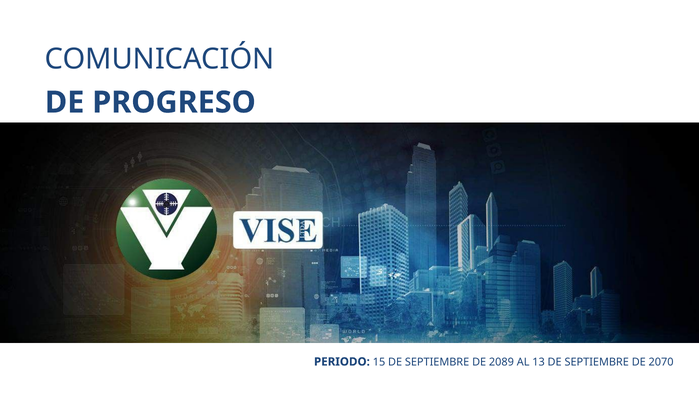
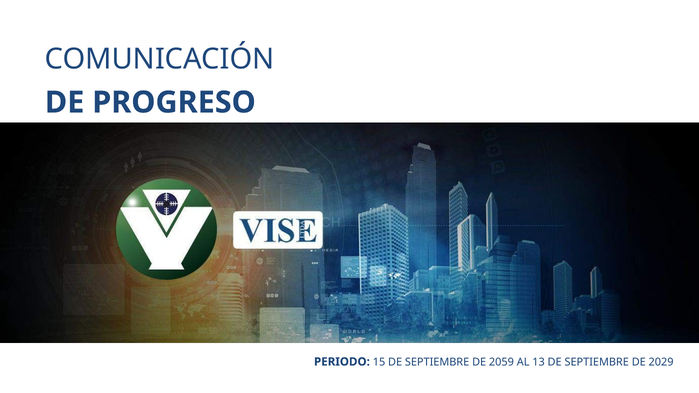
2089: 2089 -> 2059
2070: 2070 -> 2029
